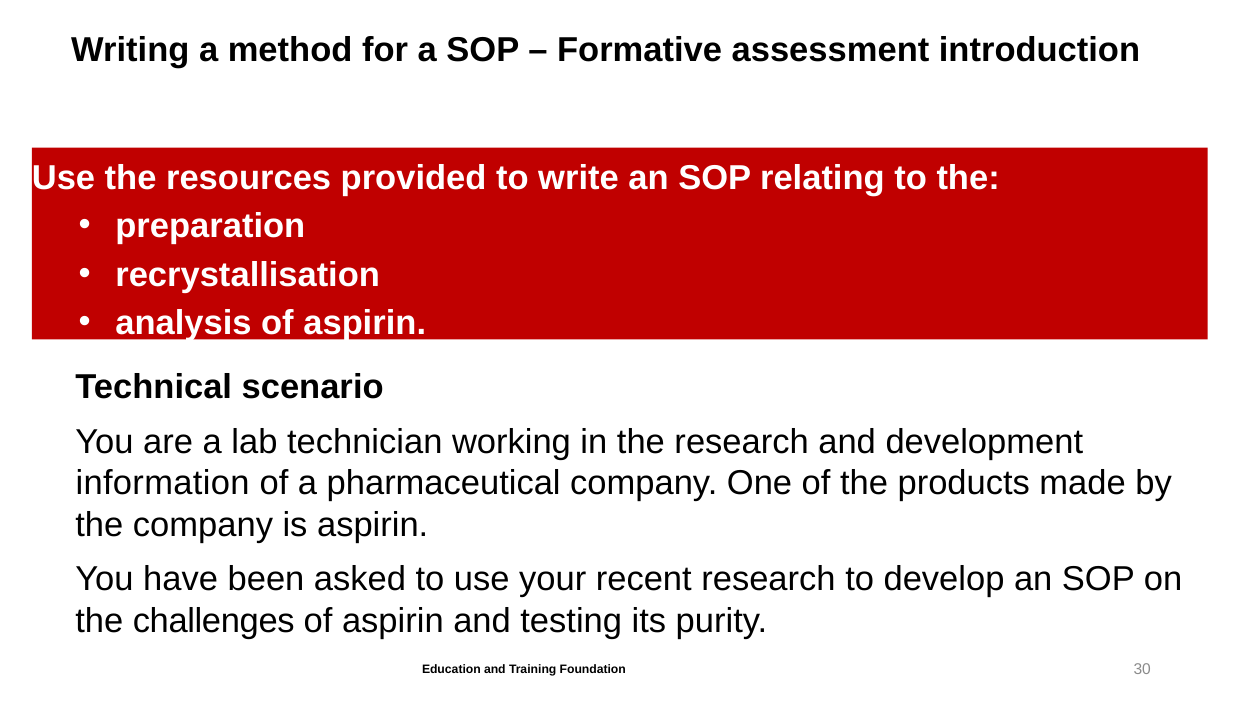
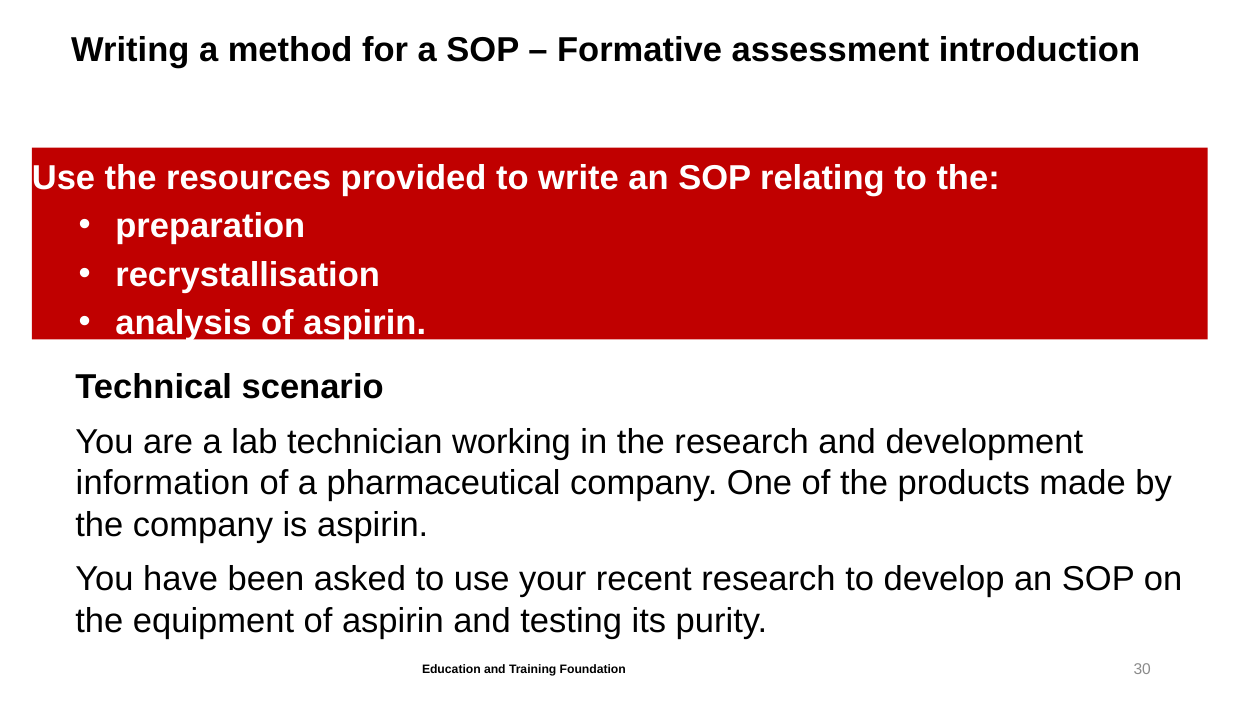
challenges: challenges -> equipment
